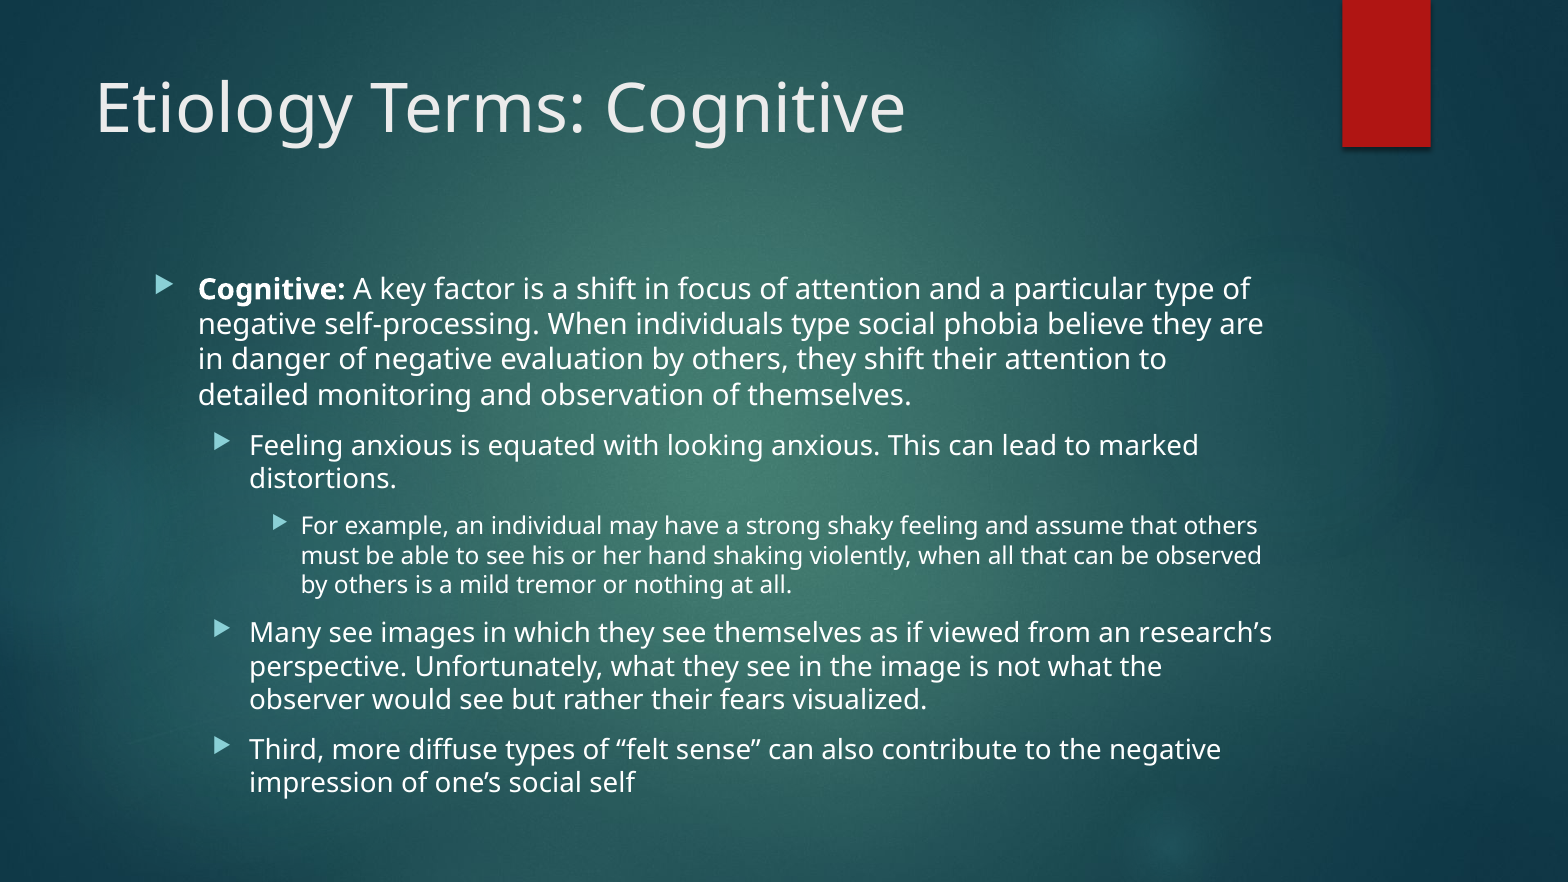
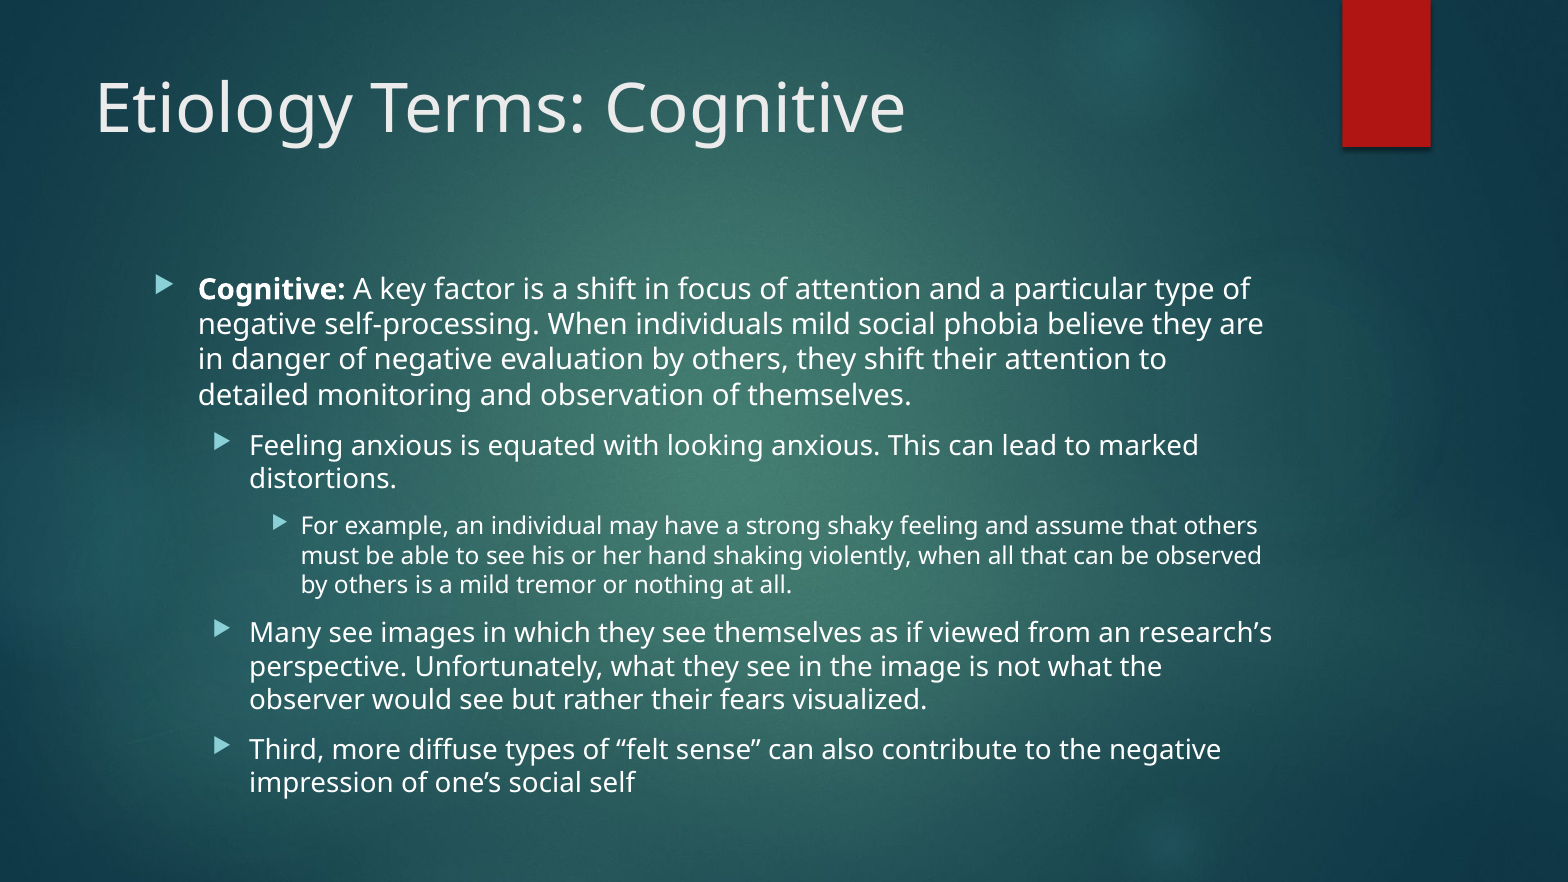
individuals type: type -> mild
